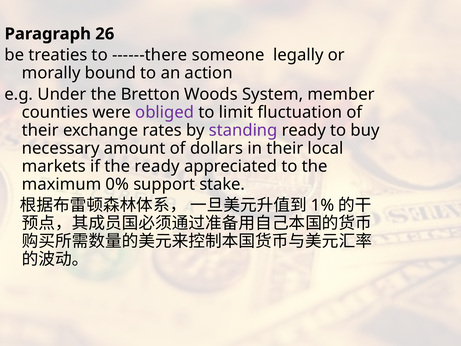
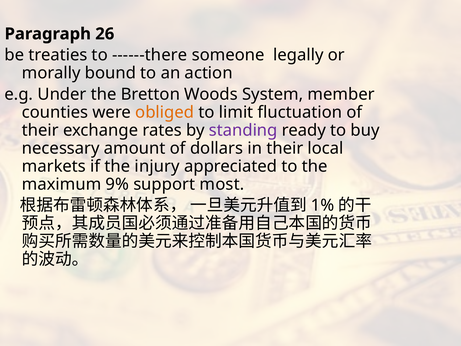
obliged colour: purple -> orange
the ready: ready -> injury
0%: 0% -> 9%
stake: stake -> most
